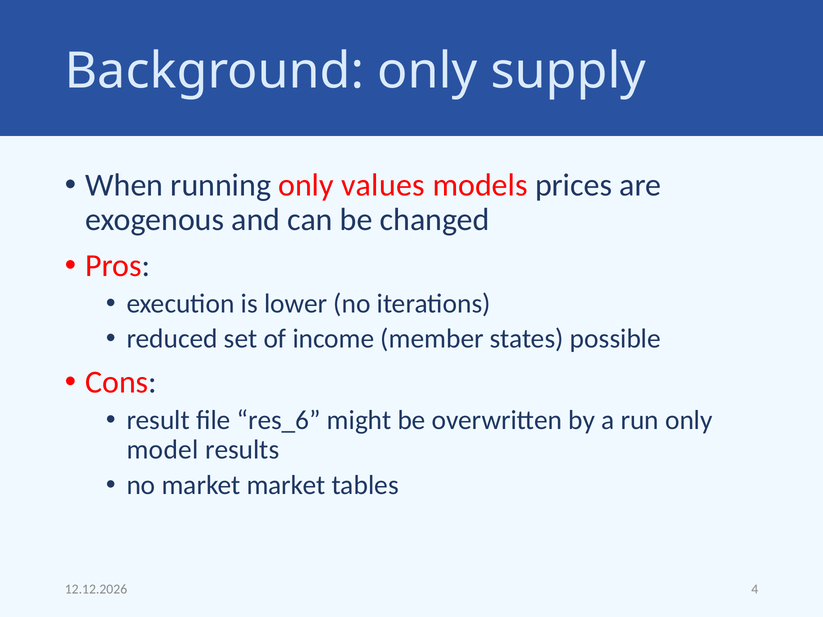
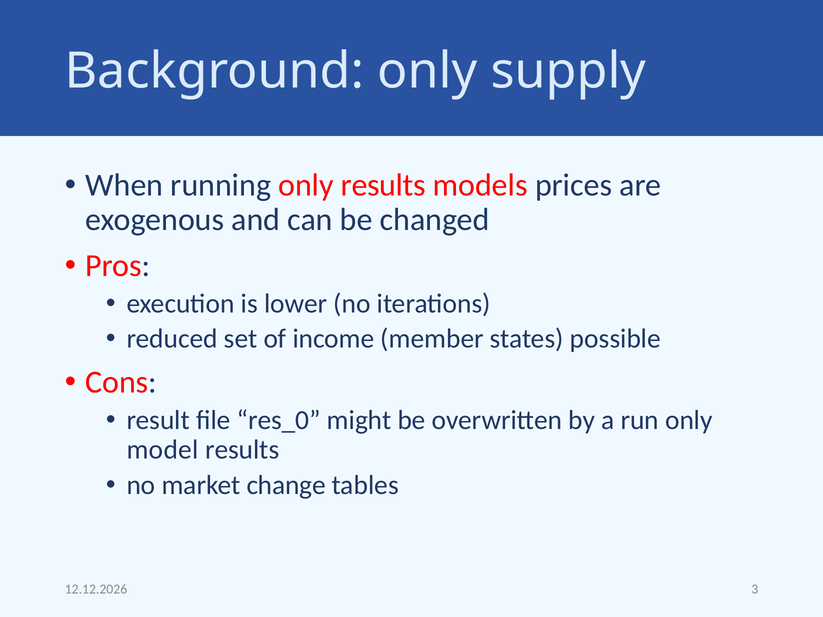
only values: values -> results
res_6: res_6 -> res_0
market market: market -> change
4: 4 -> 3
